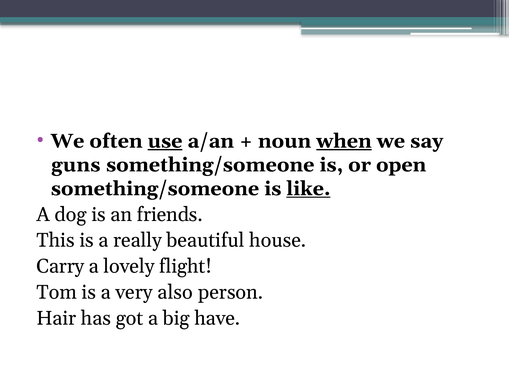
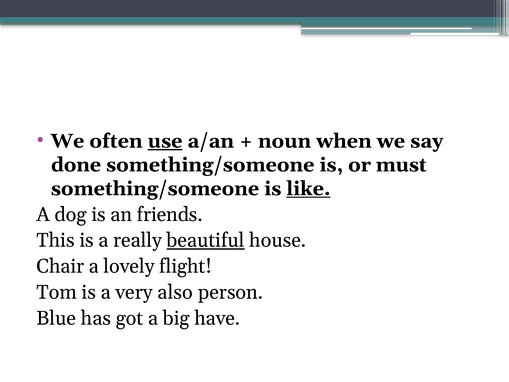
when underline: present -> none
guns: guns -> done
open: open -> must
beautiful underline: none -> present
Carry: Carry -> Chair
Hair: Hair -> Blue
